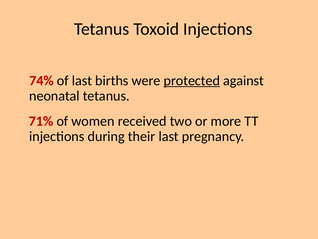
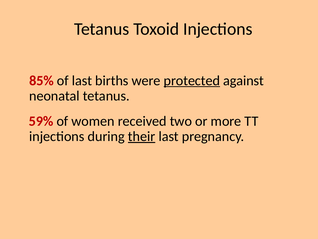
74%: 74% -> 85%
71%: 71% -> 59%
their underline: none -> present
